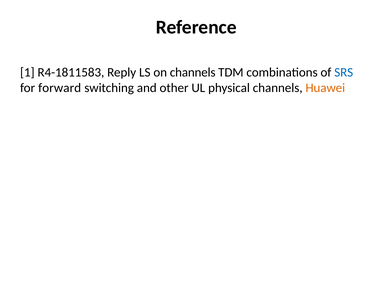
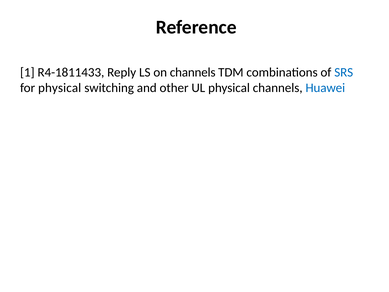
R4-1811583: R4-1811583 -> R4-1811433
for forward: forward -> physical
Huawei colour: orange -> blue
